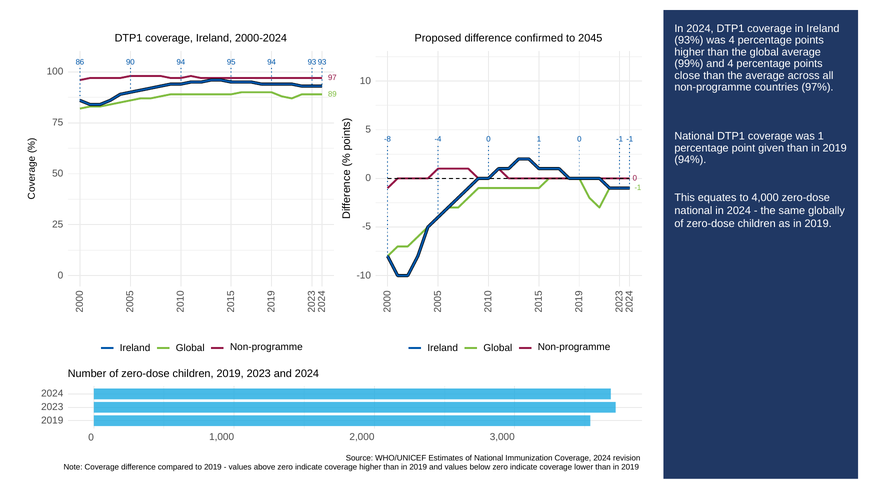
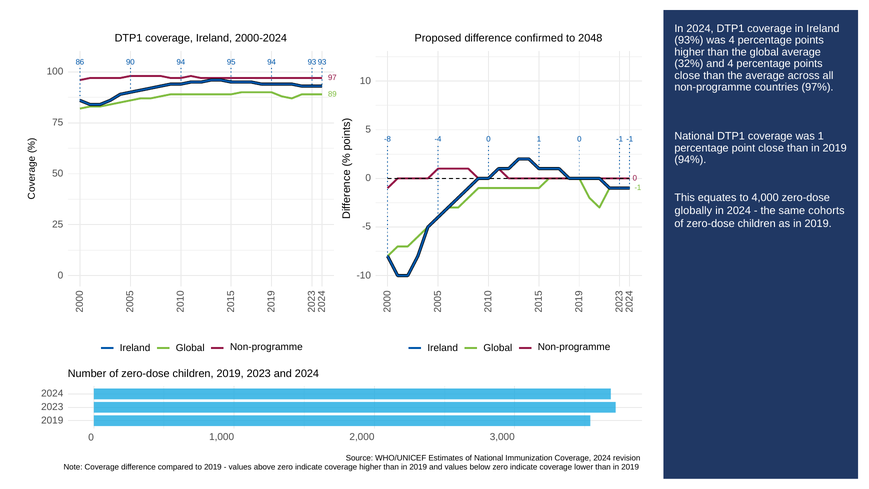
2045: 2045 -> 2048
99%: 99% -> 32%
point given: given -> close
national at (693, 211): national -> globally
globally: globally -> cohorts
